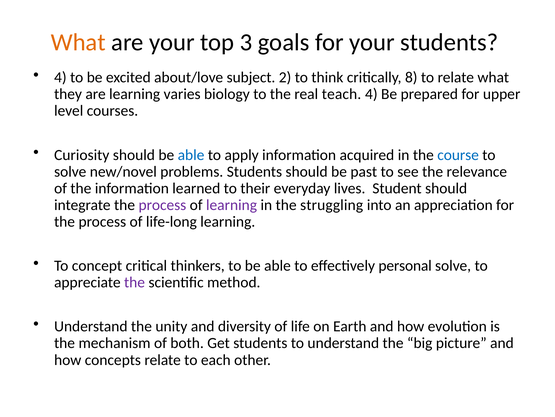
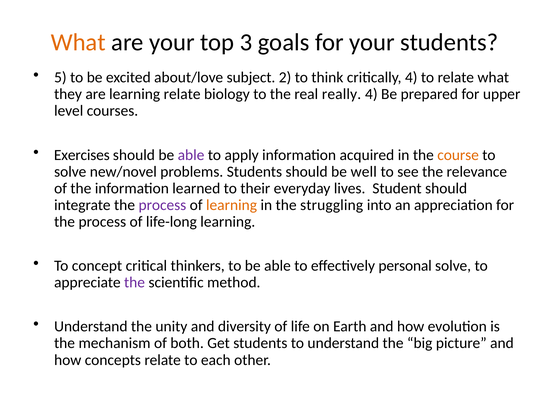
4 at (60, 77): 4 -> 5
critically 8: 8 -> 4
learning varies: varies -> relate
teach: teach -> really
Curiosity: Curiosity -> Exercises
able at (191, 155) colour: blue -> purple
course colour: blue -> orange
past: past -> well
learning at (232, 205) colour: purple -> orange
